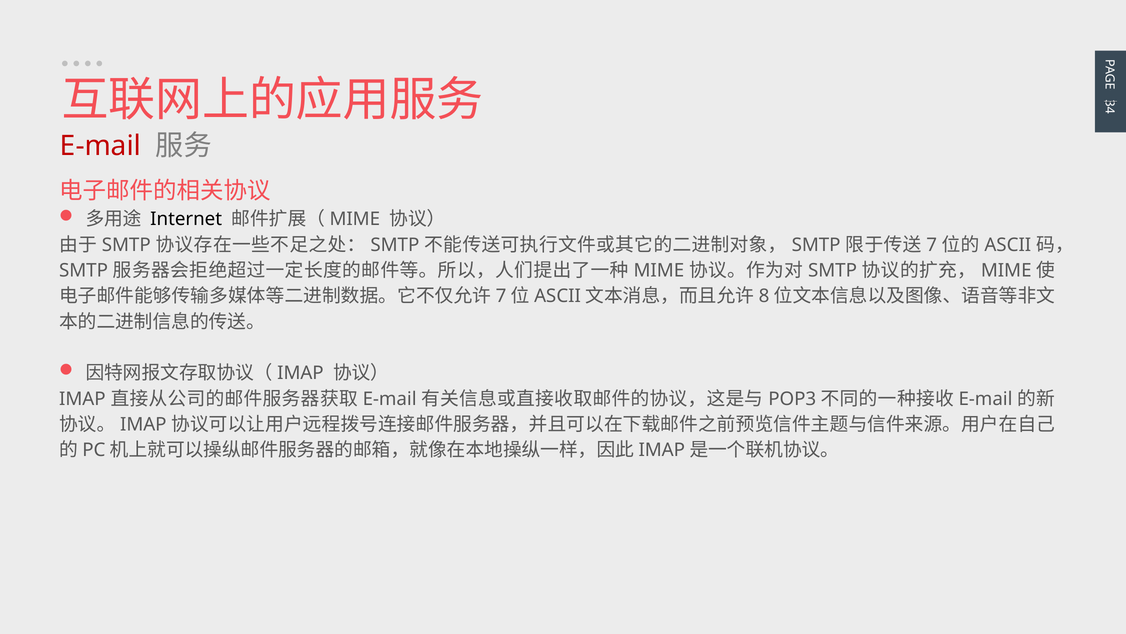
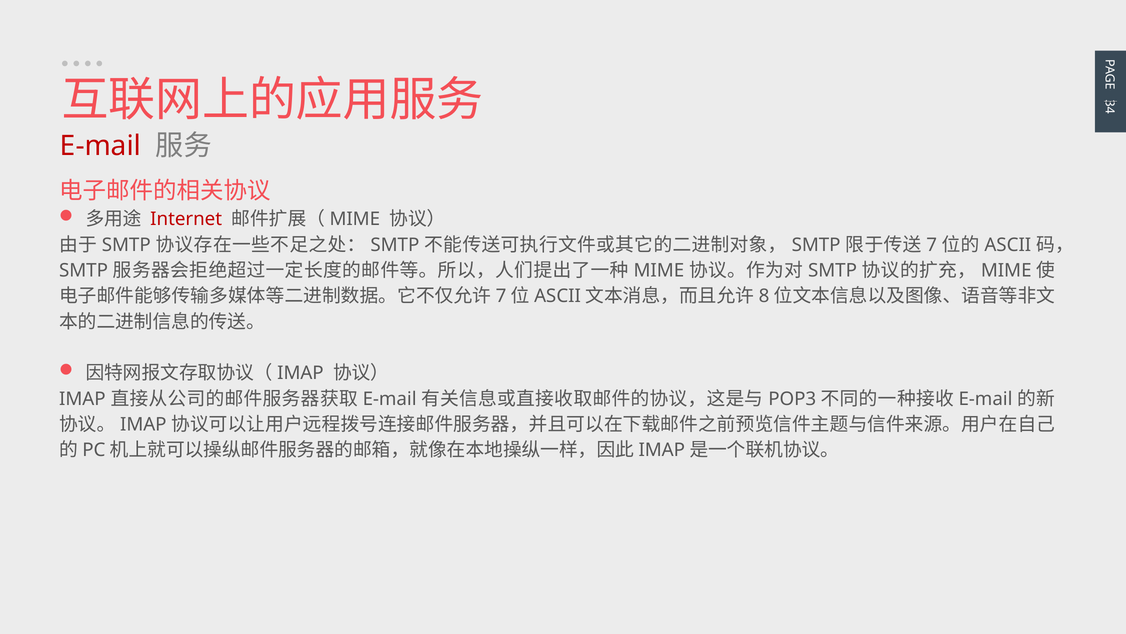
Internet colour: black -> red
